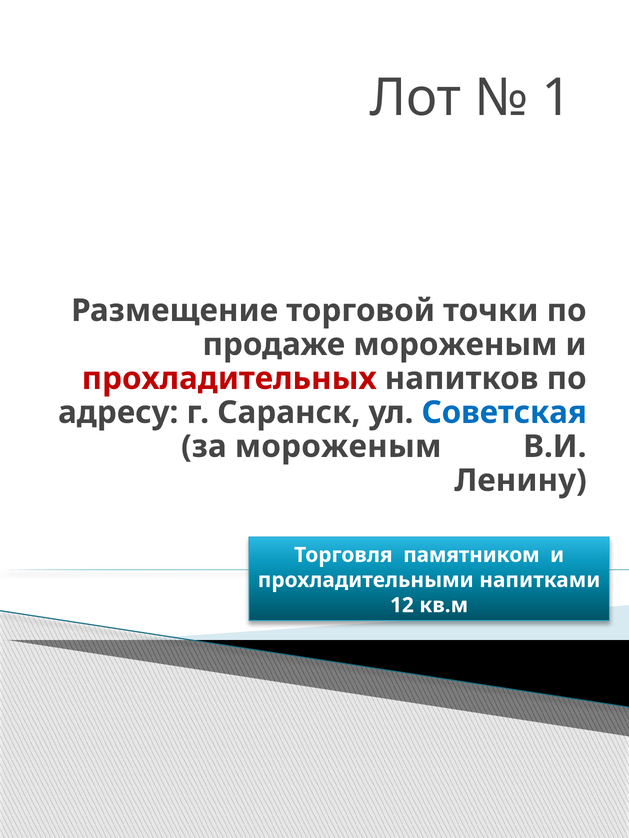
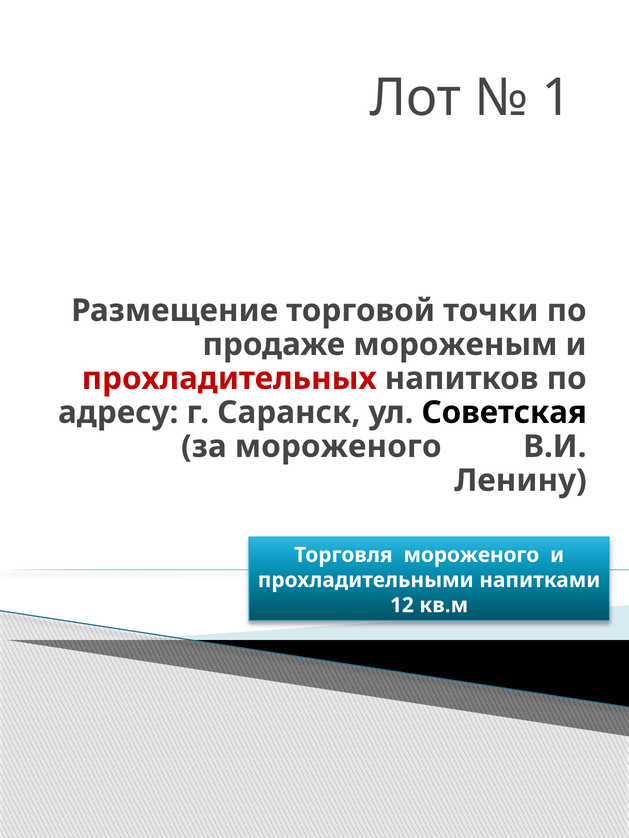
Советская colour: blue -> black
за мороженым: мороженым -> мороженого
Торговля памятником: памятником -> мороженого
